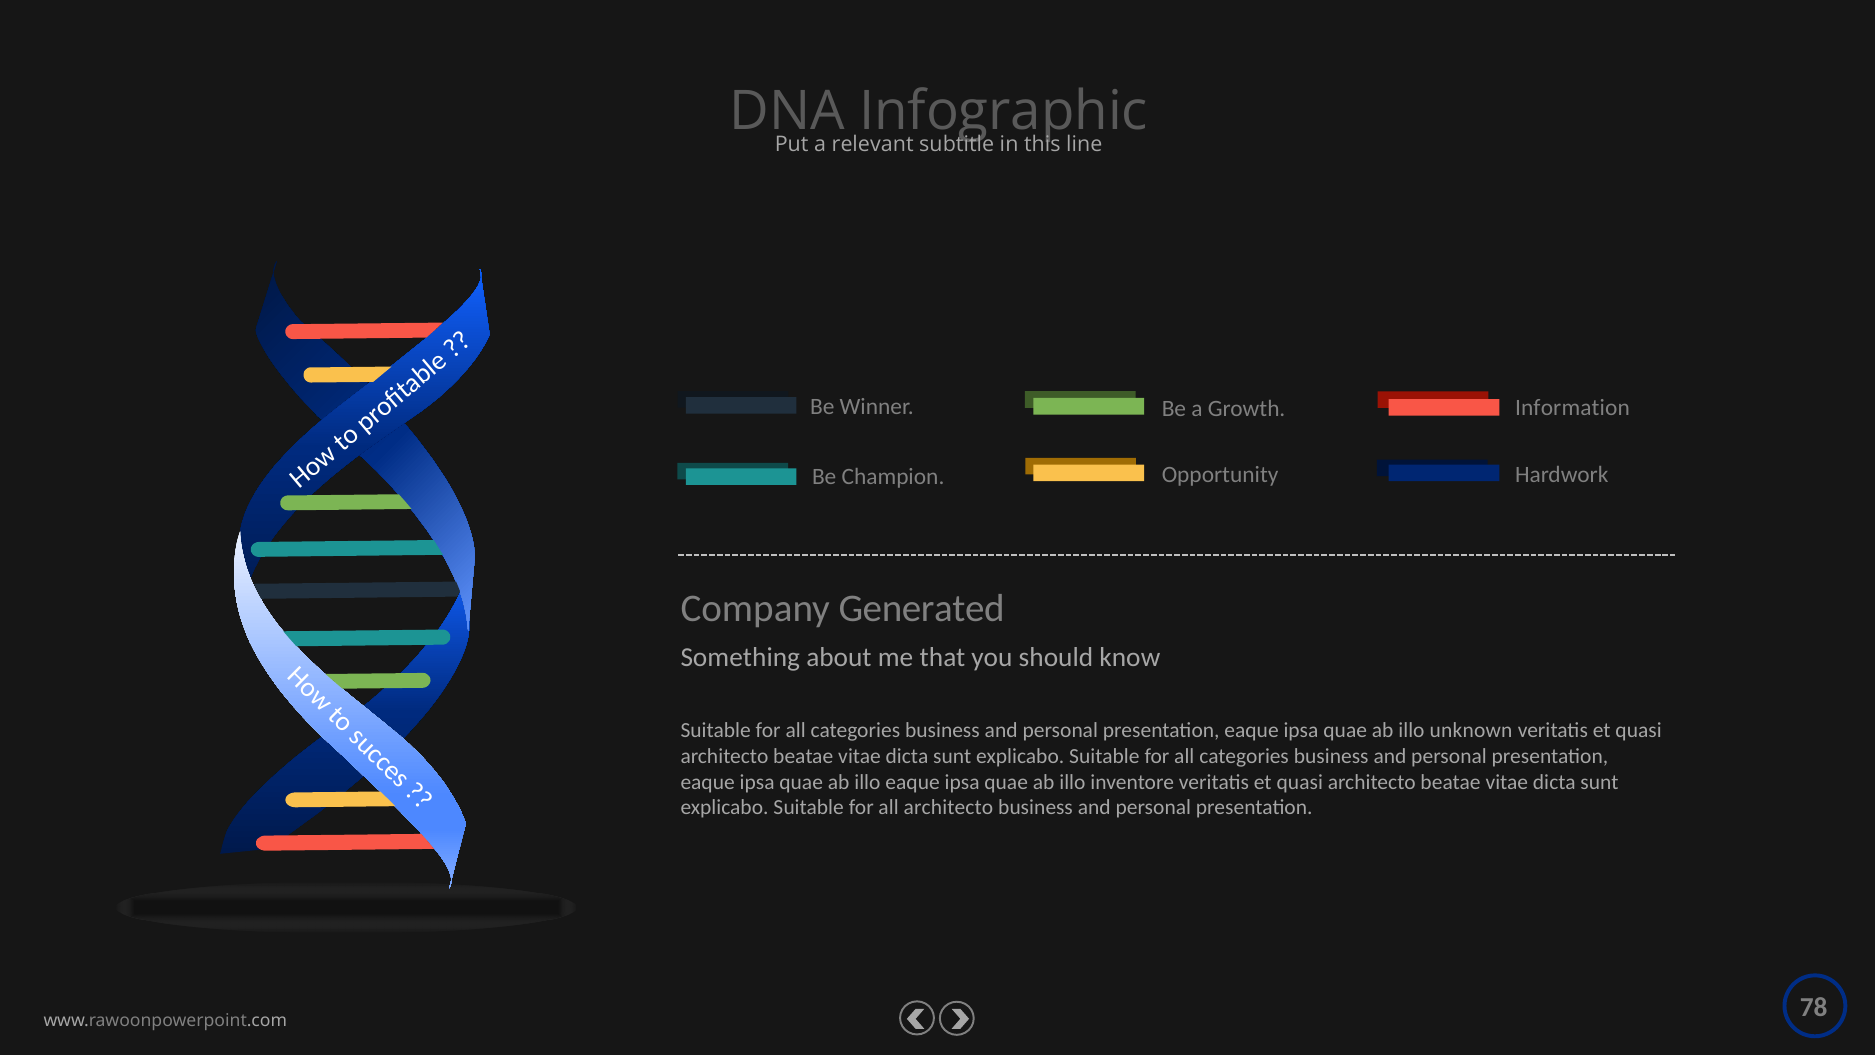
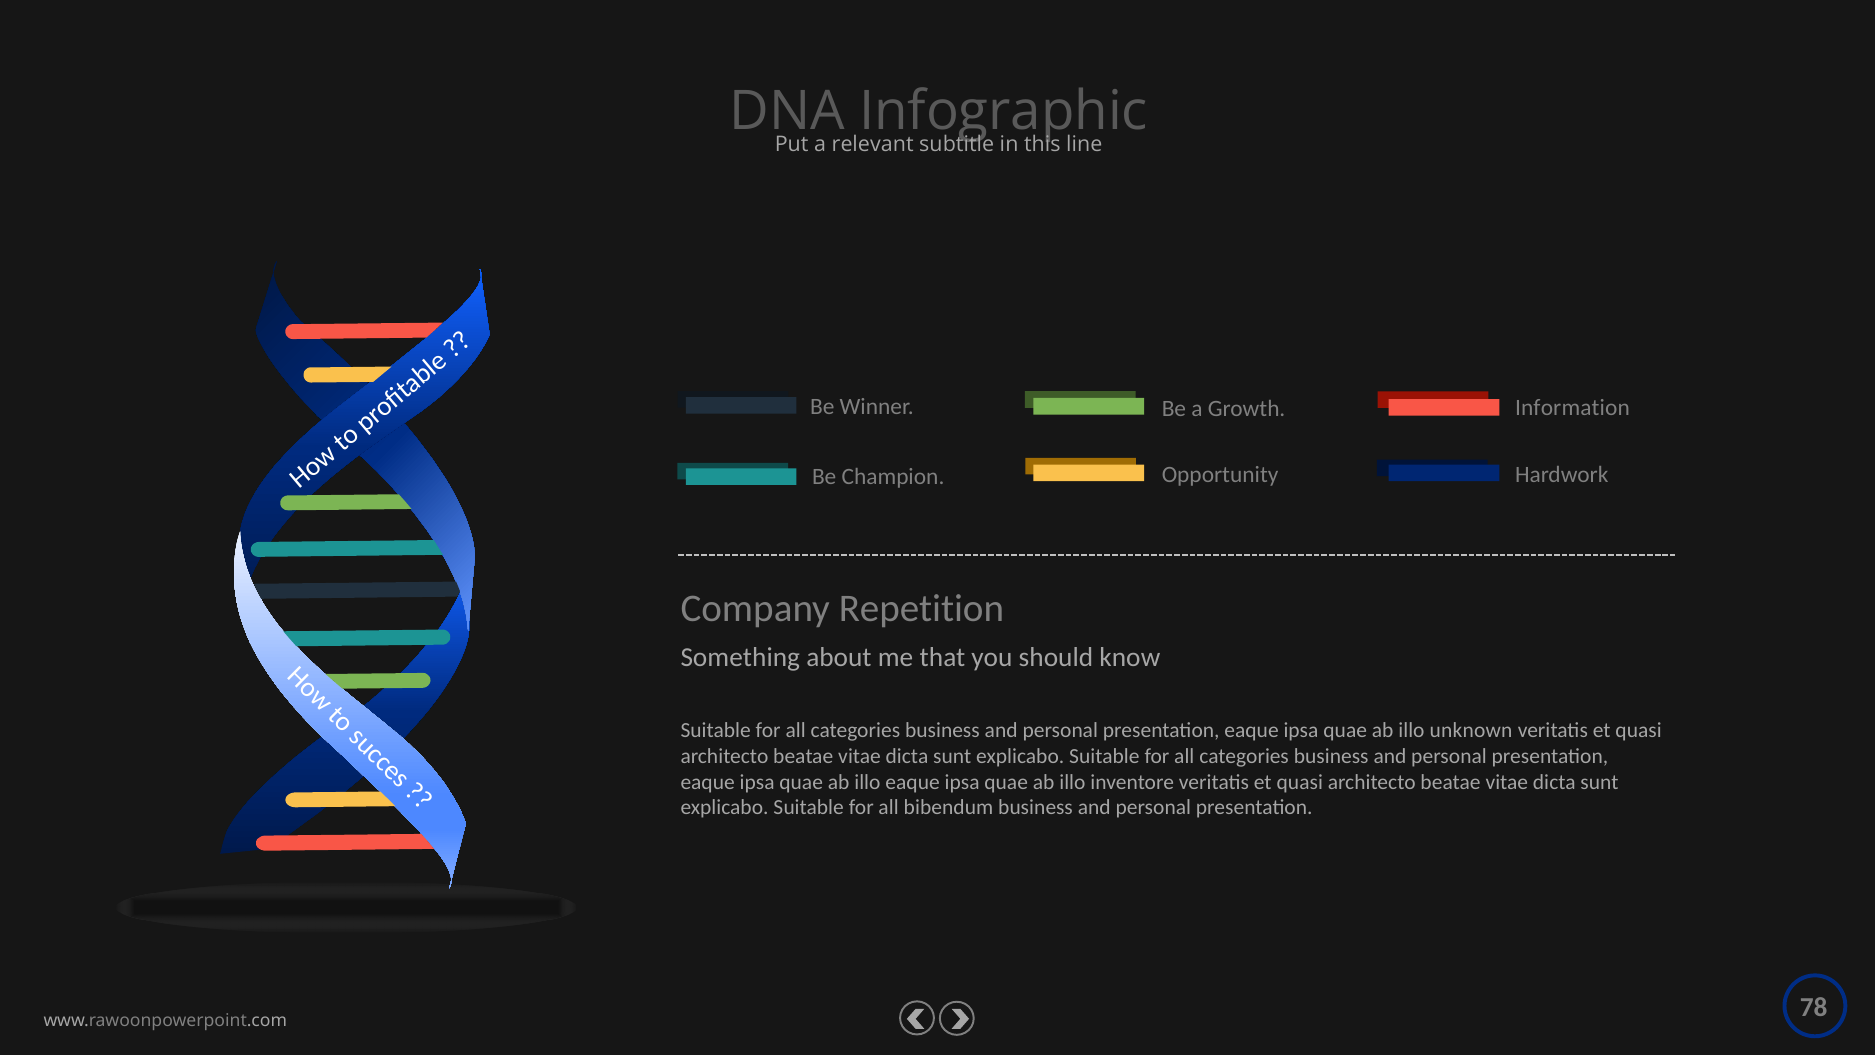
Generated: Generated -> Repetition
all architecto: architecto -> bibendum
